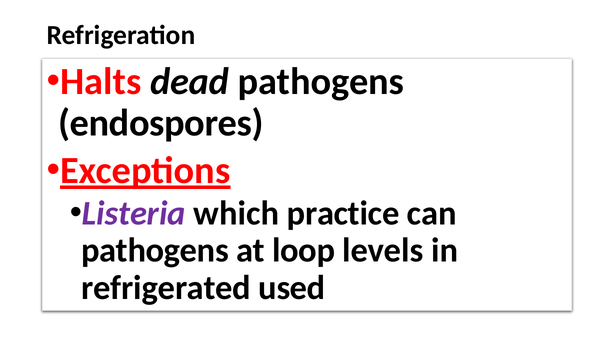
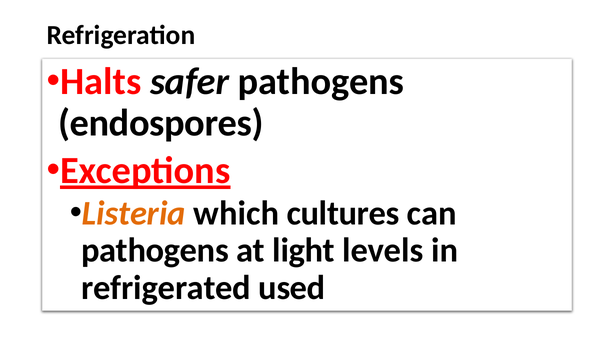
dead: dead -> safer
Listeria colour: purple -> orange
practice: practice -> cultures
loop: loop -> light
